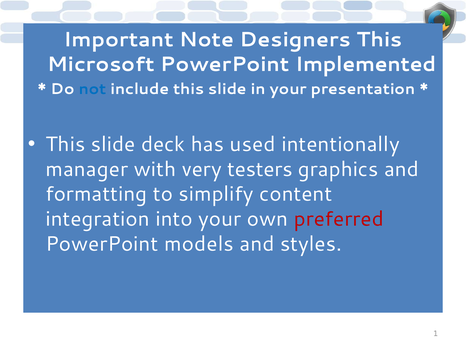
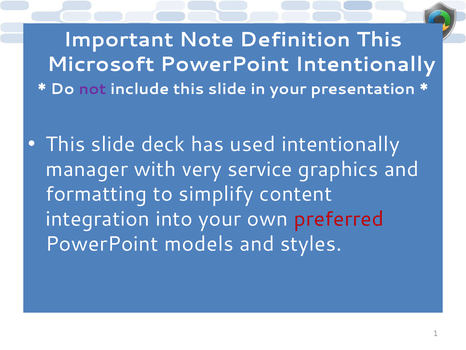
Designers: Designers -> Definition
PowerPoint Implemented: Implemented -> Intentionally
not colour: blue -> purple
testers: testers -> service
